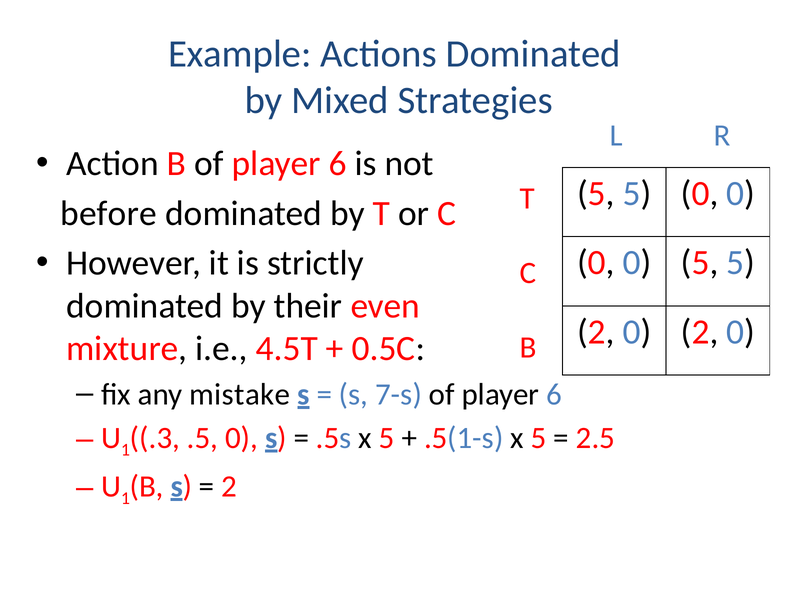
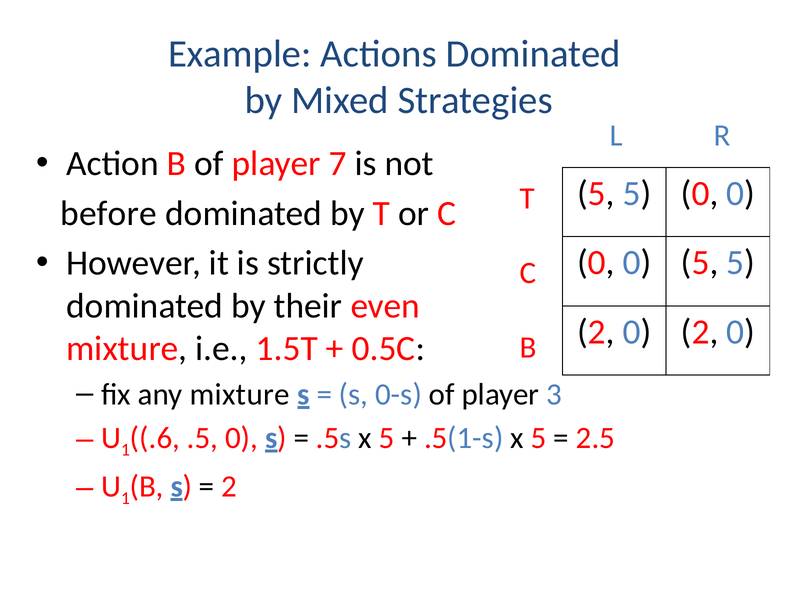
B of player 6: 6 -> 7
4.5T: 4.5T -> 1.5T
any mistake: mistake -> mixture
7-s: 7-s -> 0-s
6 at (554, 394): 6 -> 3
.3: .3 -> .6
